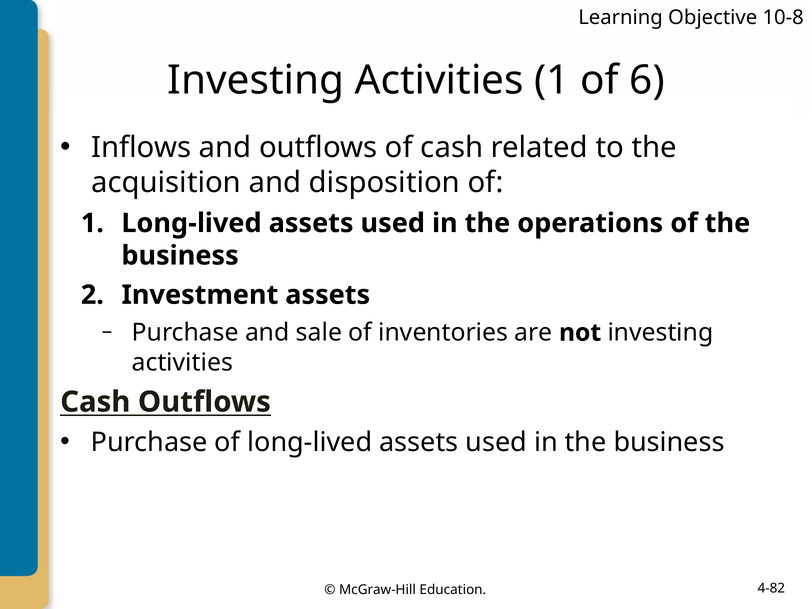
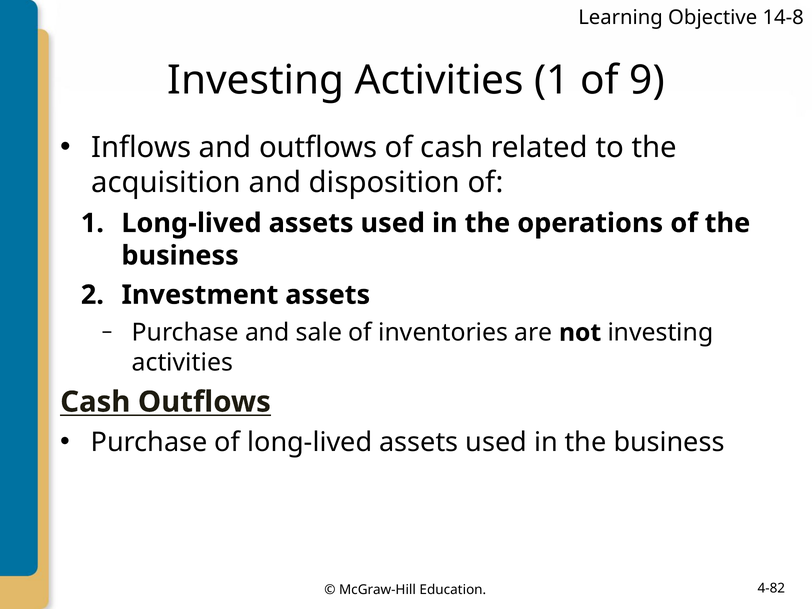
10-8: 10-8 -> 14-8
6: 6 -> 9
